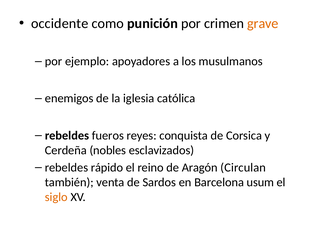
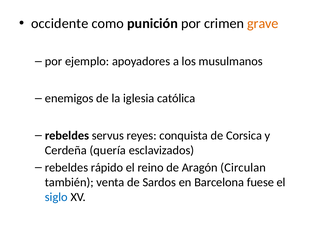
fueros: fueros -> servus
nobles: nobles -> quería
usum: usum -> fuese
siglo colour: orange -> blue
